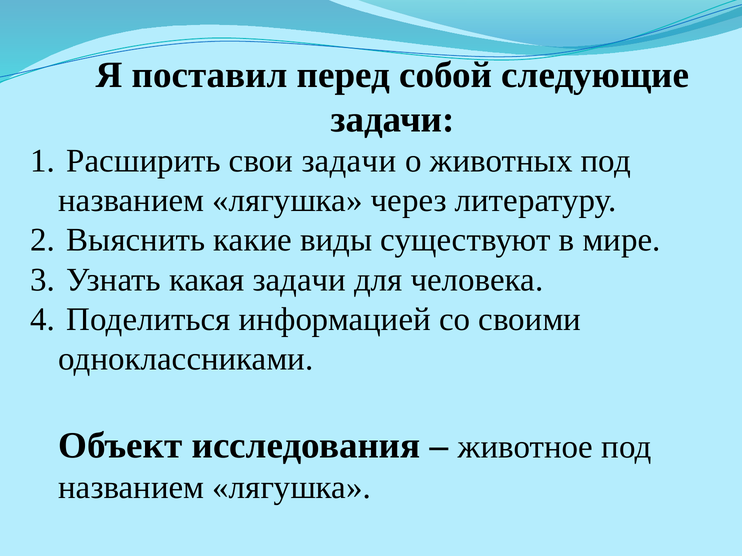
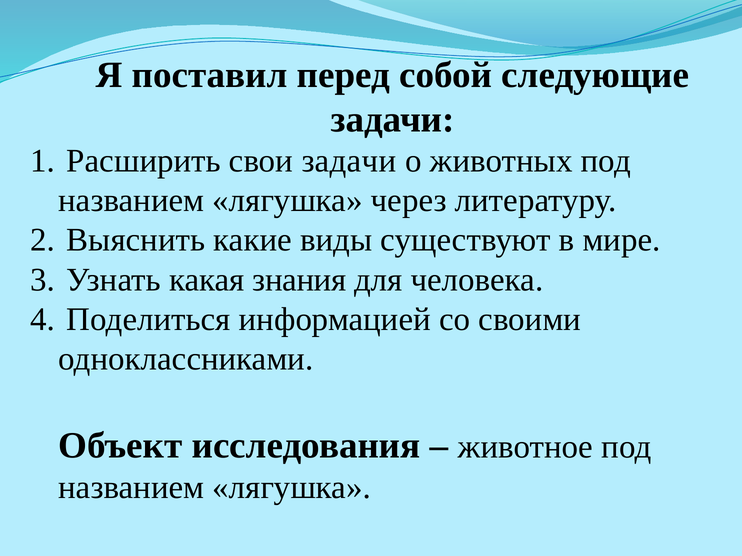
какая задачи: задачи -> знания
